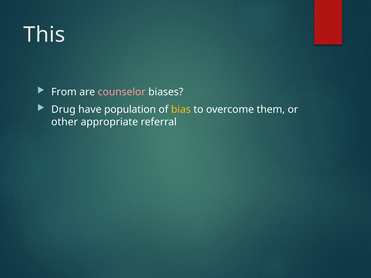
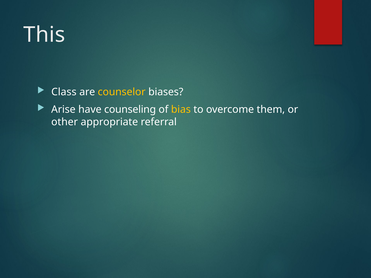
From: From -> Class
counselor colour: pink -> yellow
Drug: Drug -> Arise
population: population -> counseling
